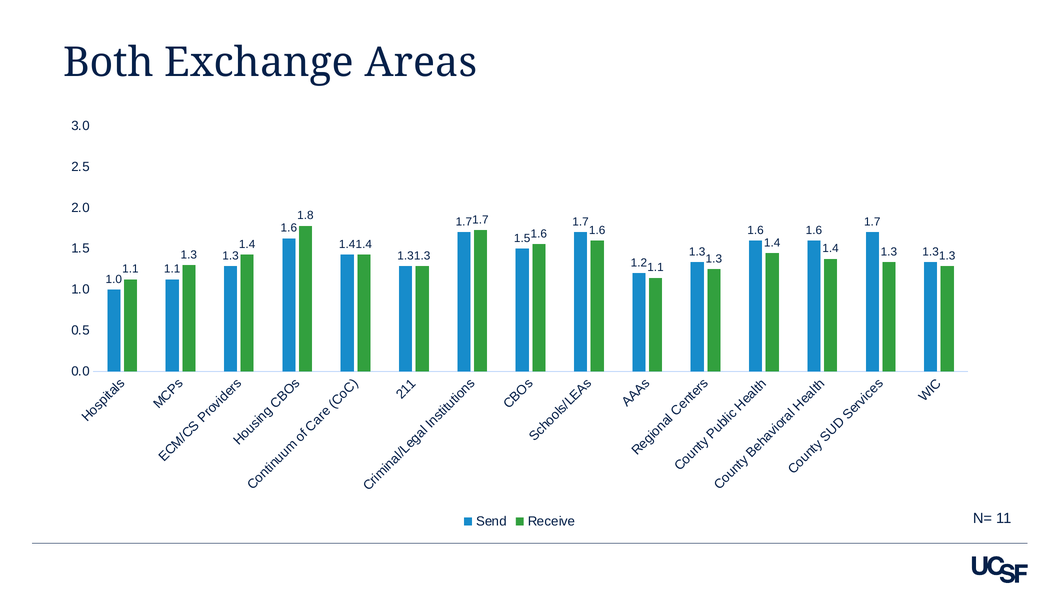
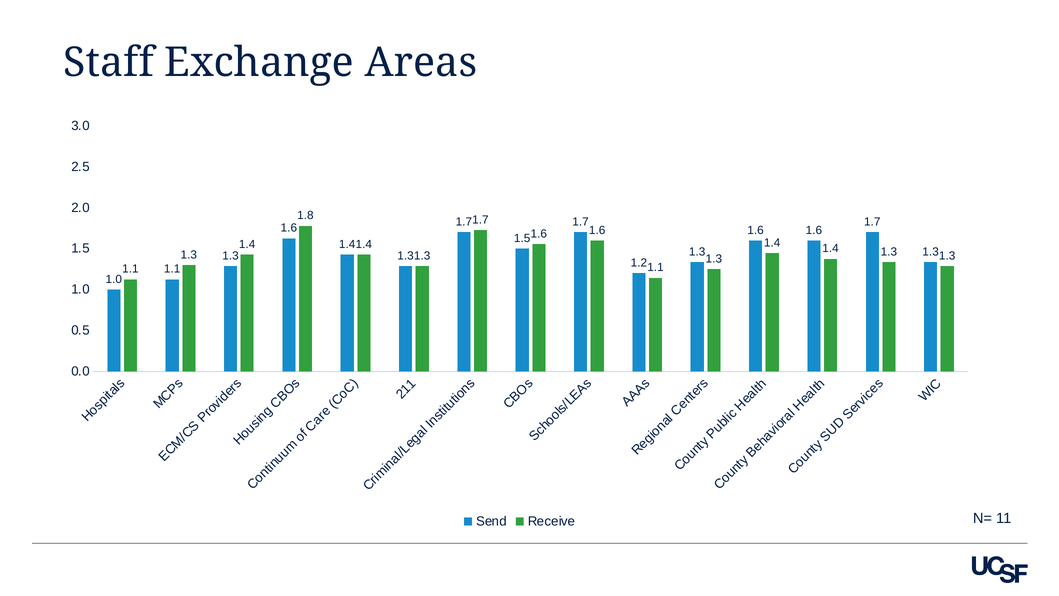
Both: Both -> Staff
